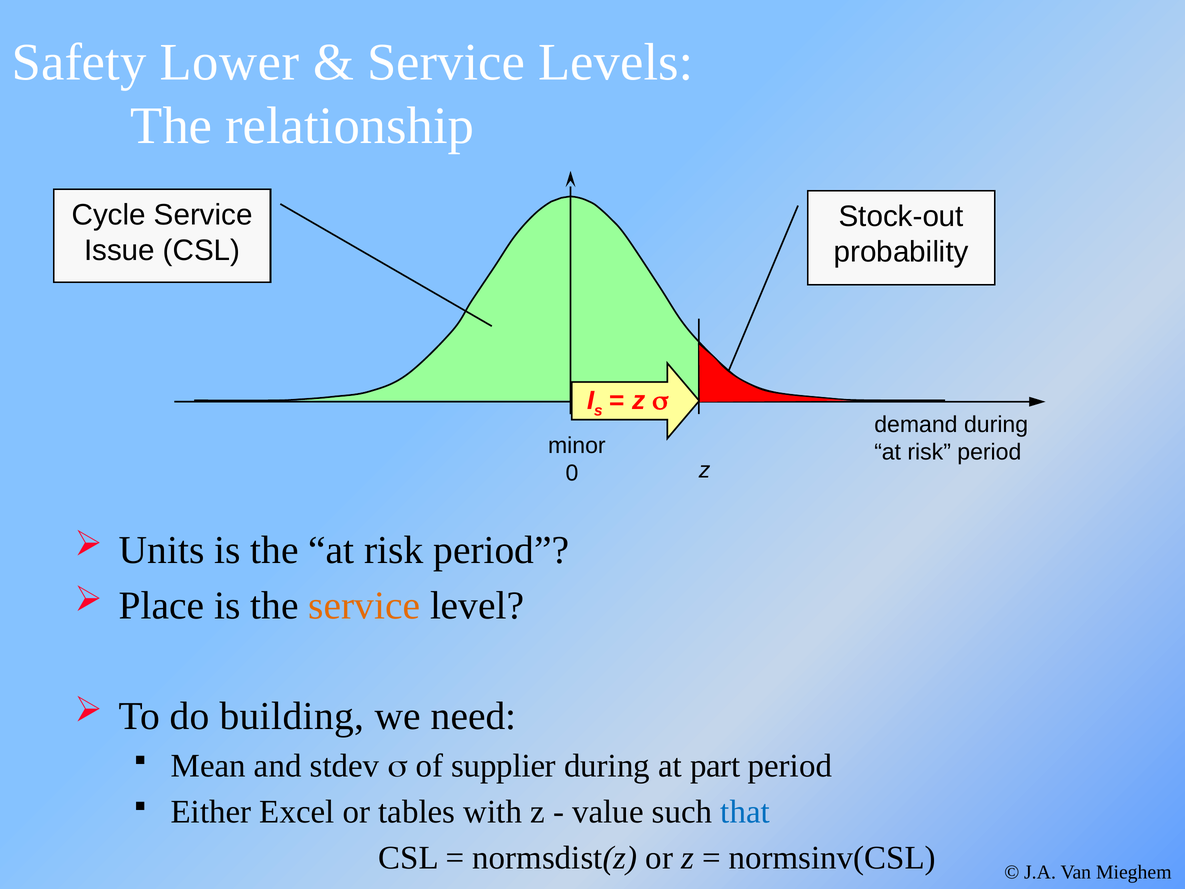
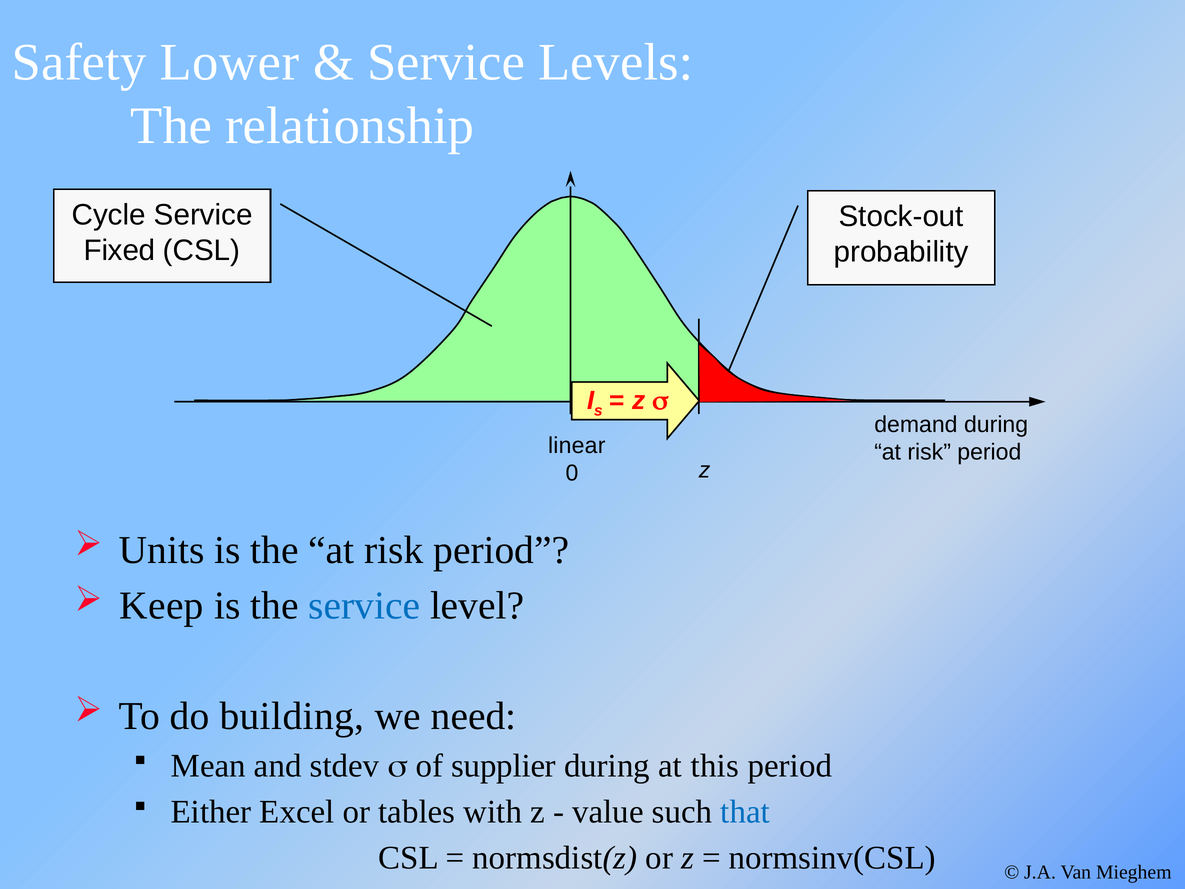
Issue: Issue -> Fixed
minor: minor -> linear
Place: Place -> Keep
service at (364, 605) colour: orange -> blue
part: part -> this
